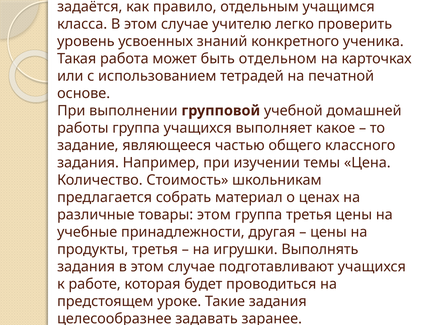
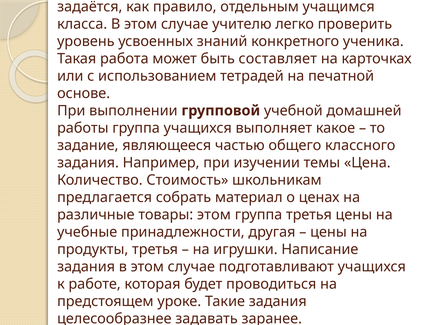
отдельном: отдельном -> составляет
Выполнять: Выполнять -> Написание
